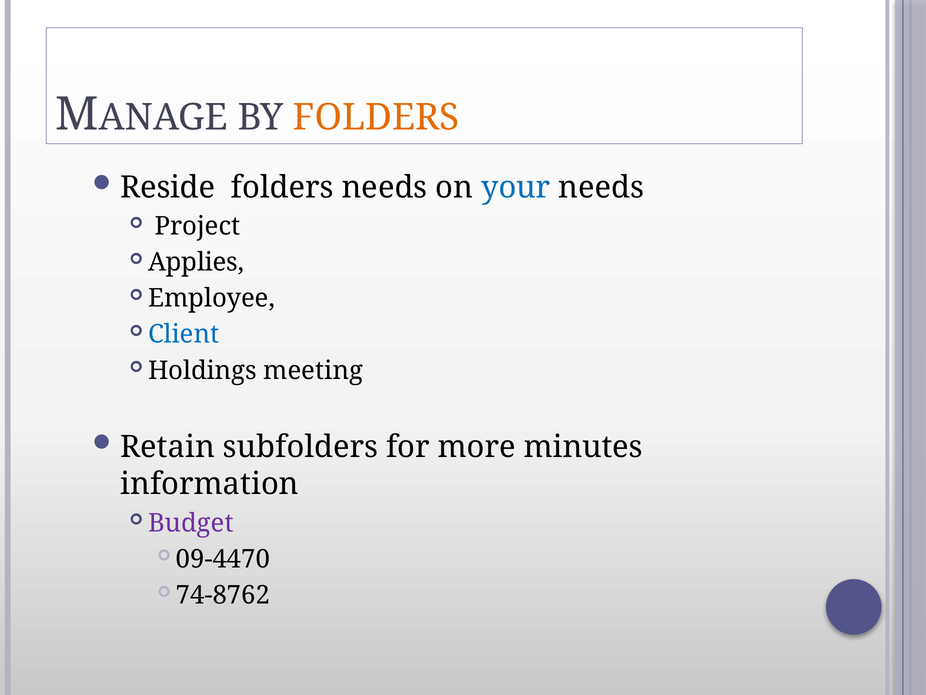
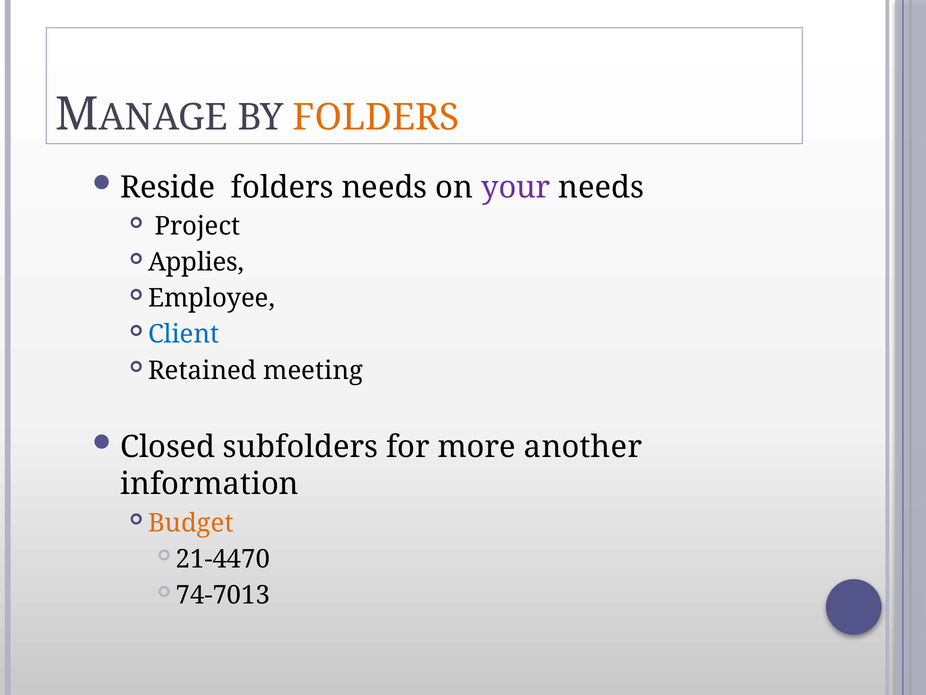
your colour: blue -> purple
Holdings: Holdings -> Retained
Retain: Retain -> Closed
minutes: minutes -> another
Budget colour: purple -> orange
09-4470: 09-4470 -> 21-4470
74-8762: 74-8762 -> 74-7013
